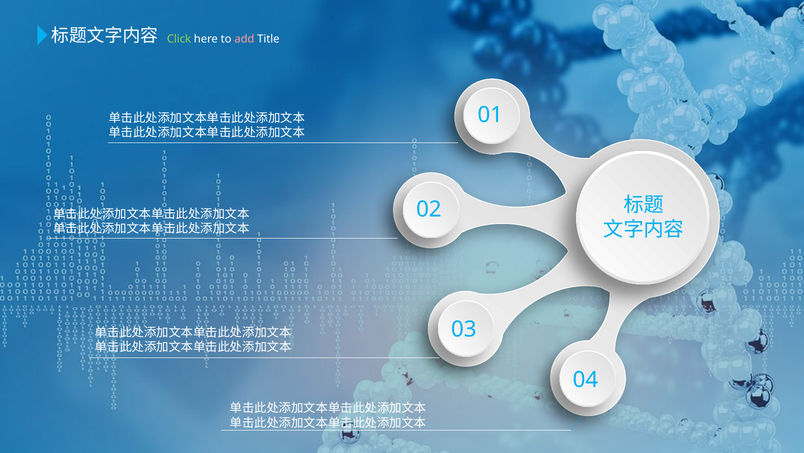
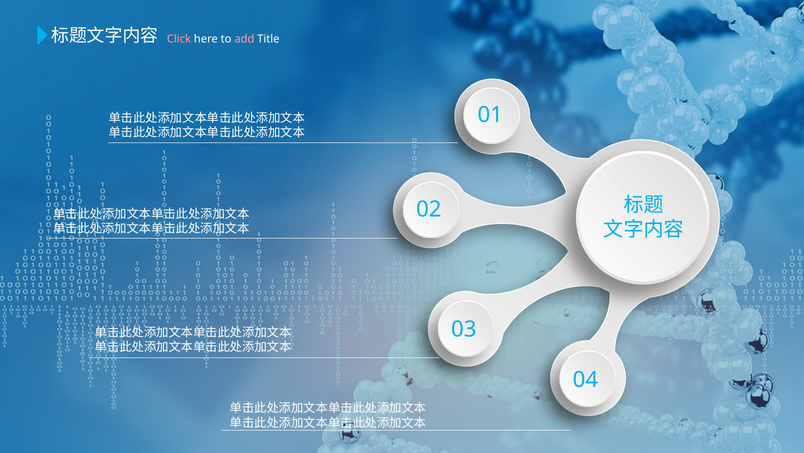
Click colour: light green -> pink
